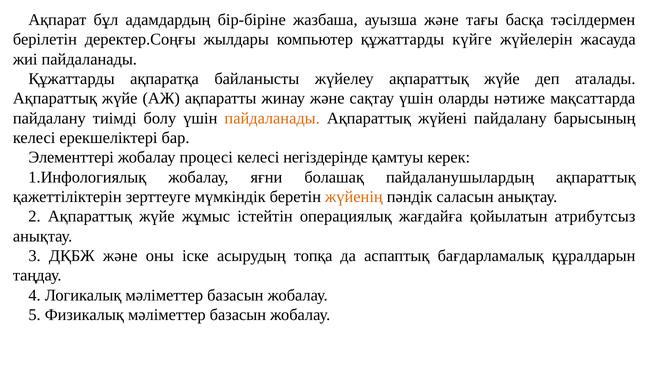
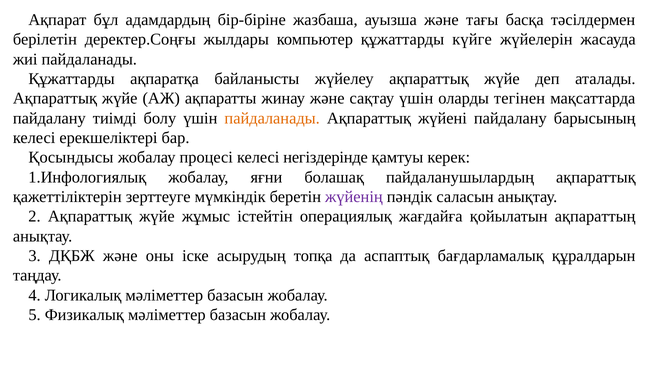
нәтиже: нәтиже -> тегінен
Элементтері: Элементтері -> Қосындысы
жүйенің colour: orange -> purple
атрибутсыз: атрибутсыз -> ақпараттың
